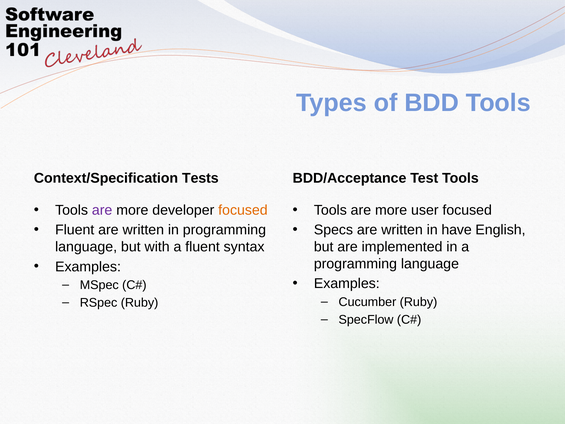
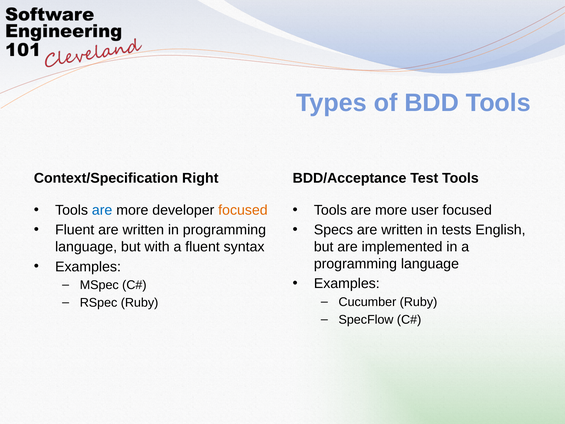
Tests: Tests -> Right
are at (102, 210) colour: purple -> blue
have: have -> tests
